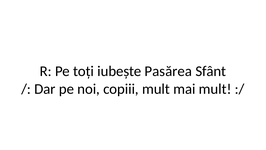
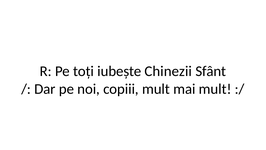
Pasărea: Pasărea -> Chinezii
